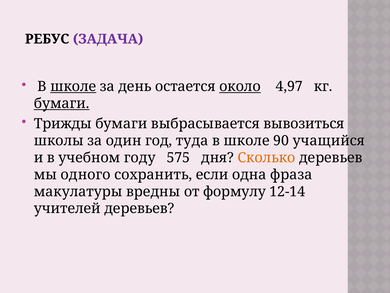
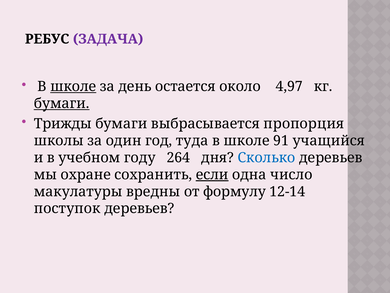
около underline: present -> none
вывозиться: вывозиться -> пропорция
90: 90 -> 91
575: 575 -> 264
Сколько colour: orange -> blue
одного: одного -> охране
если underline: none -> present
фраза: фраза -> число
учителей: учителей -> поступок
